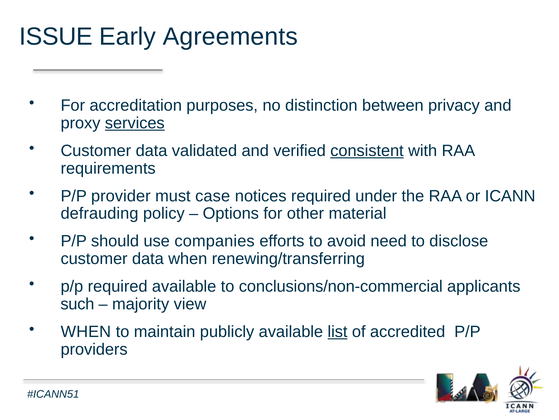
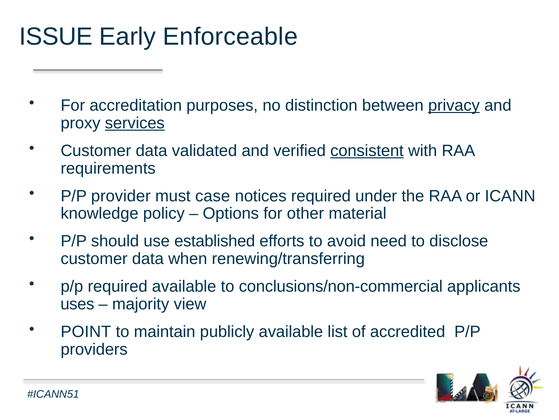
Agreements: Agreements -> Enforceable
privacy underline: none -> present
defrauding: defrauding -> knowledge
companies: companies -> established
such: such -> uses
WHEN at (86, 331): WHEN -> POINT
list underline: present -> none
